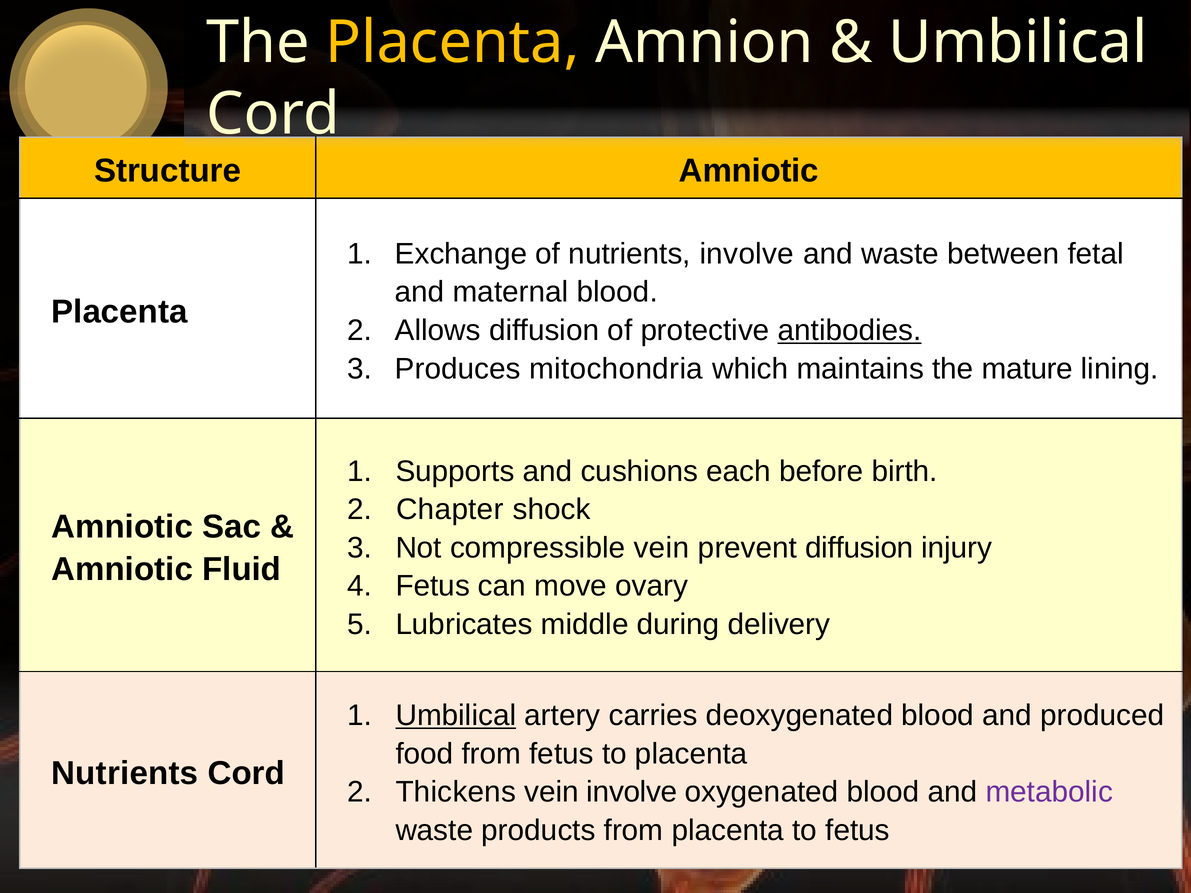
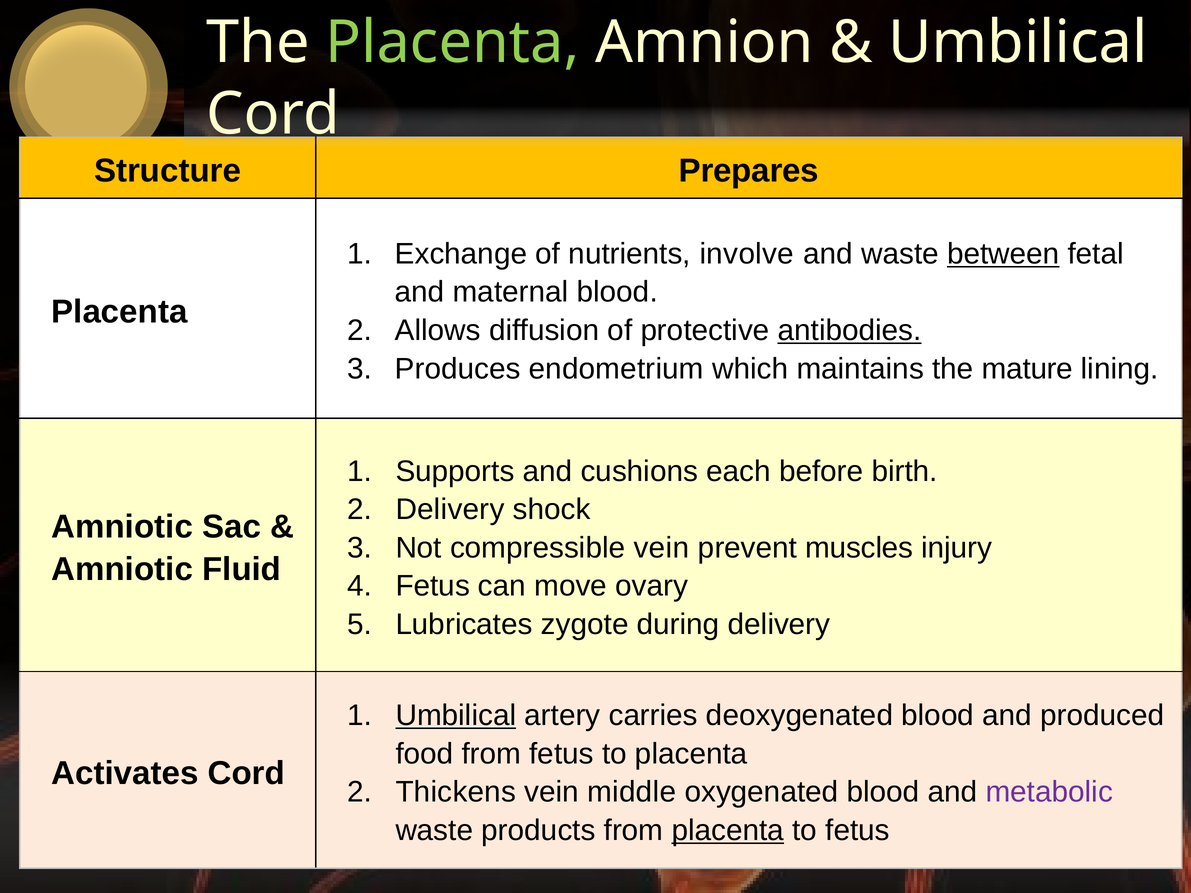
Placenta at (452, 43) colour: yellow -> light green
Structure Amniotic: Amniotic -> Prepares
between underline: none -> present
mitochondria: mitochondria -> endometrium
Chapter at (450, 510): Chapter -> Delivery
prevent diffusion: diffusion -> muscles
middle: middle -> zygote
Nutrients at (125, 773): Nutrients -> Activates
vein involve: involve -> middle
placenta at (728, 831) underline: none -> present
